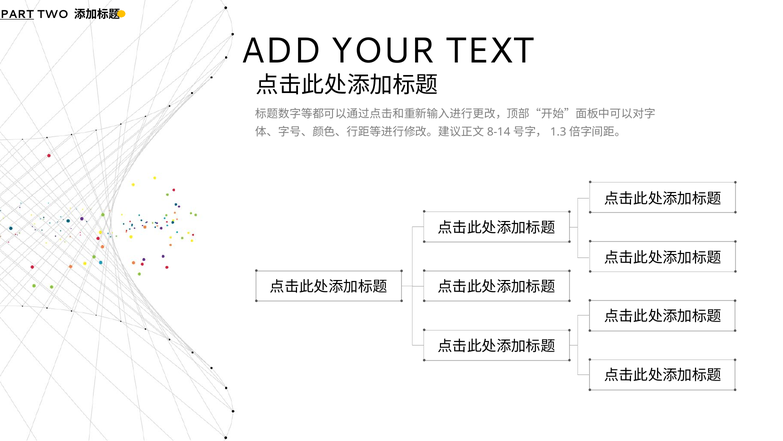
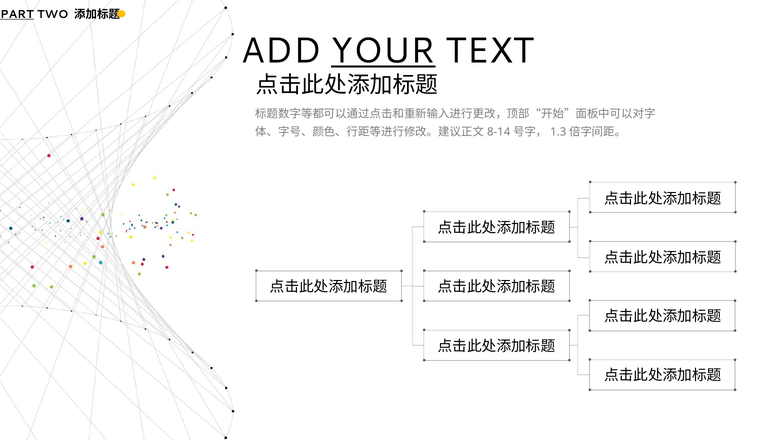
YOUR underline: none -> present
